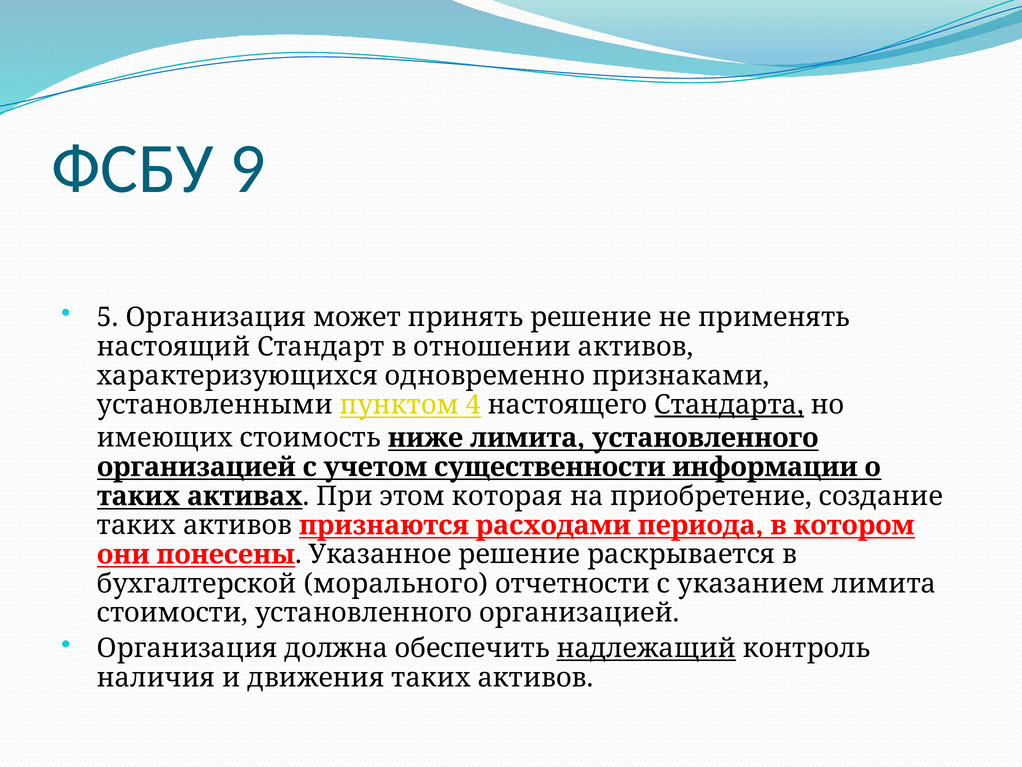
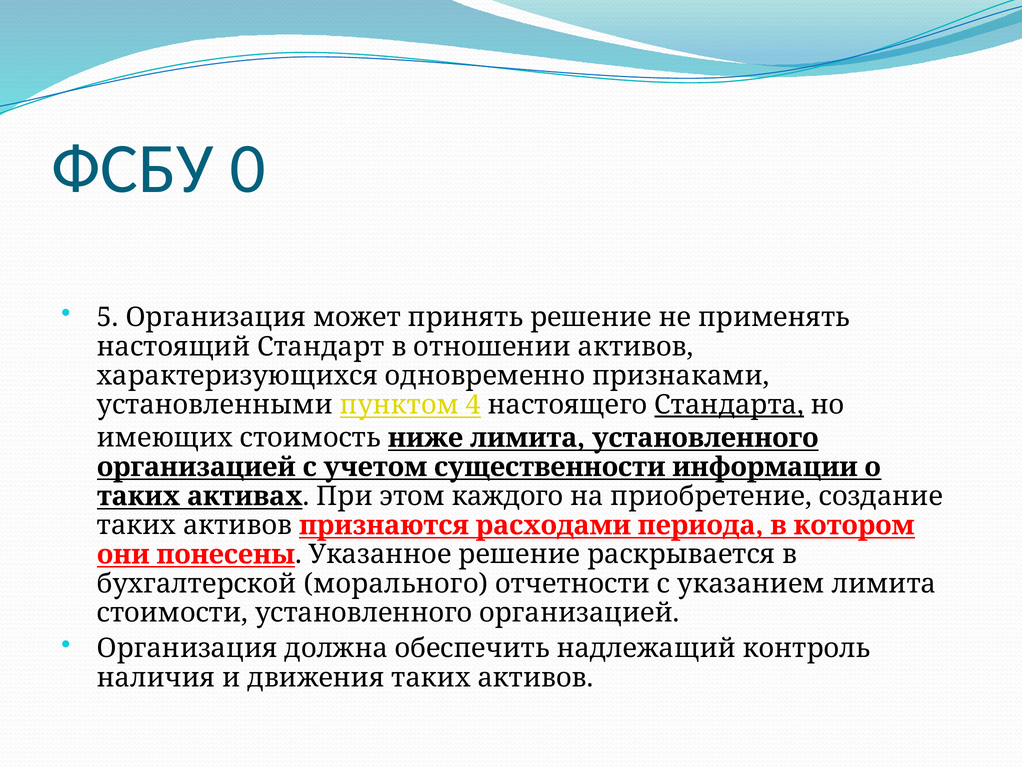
9: 9 -> 0
которая: которая -> каждого
надлежащий underline: present -> none
